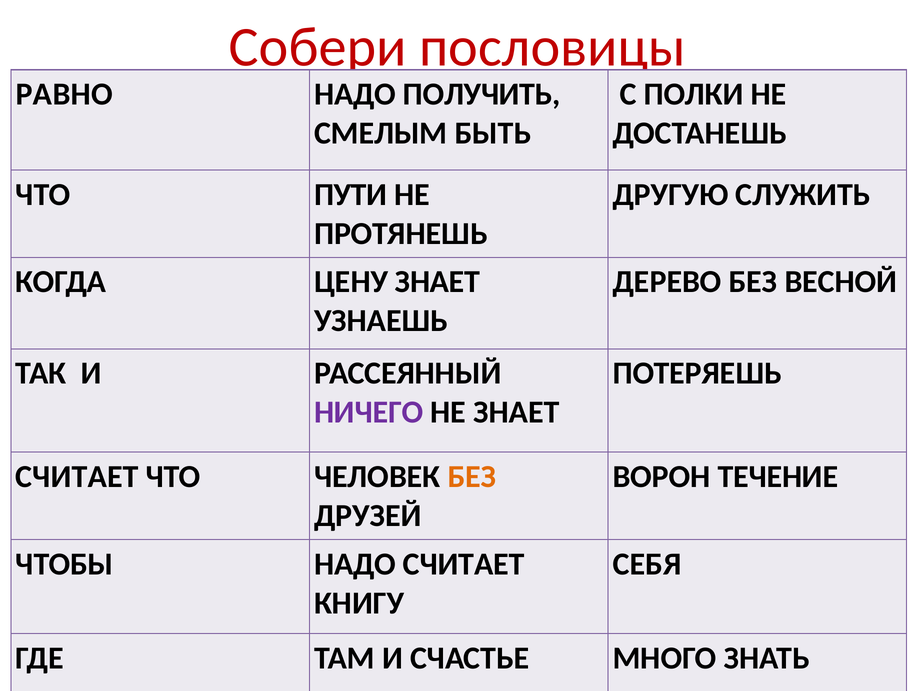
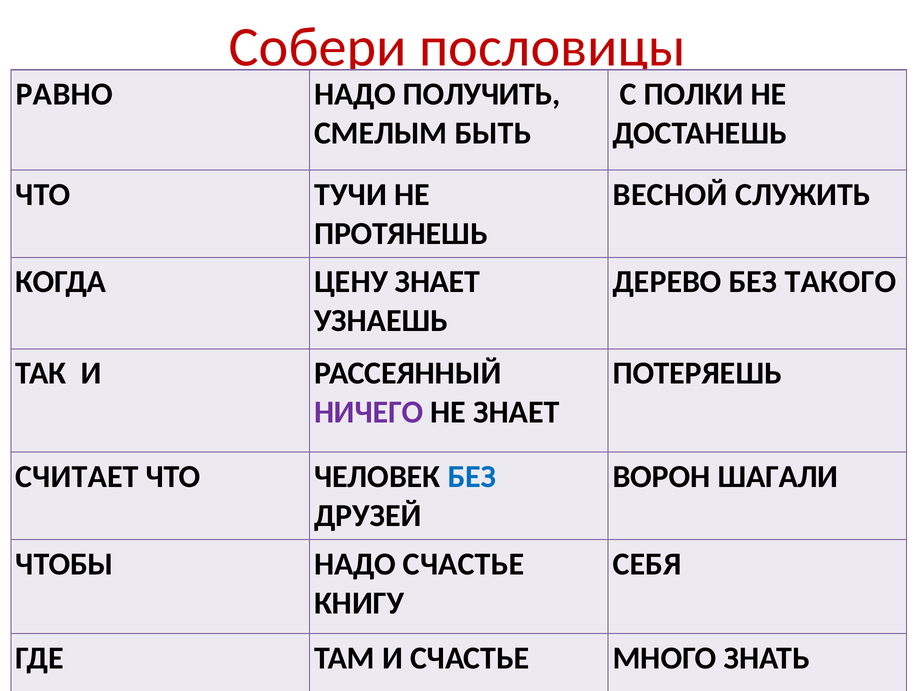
ПУТИ: ПУТИ -> ТУЧИ
ДРУГУЮ: ДРУГУЮ -> ВЕСНОЙ
ВЕСНОЙ: ВЕСНОЙ -> ТАКОГО
БЕЗ at (472, 476) colour: orange -> blue
ТЕЧЕНИЕ: ТЕЧЕНИЕ -> ШАГАЛИ
НАДО СЧИТАЕТ: СЧИТАЕТ -> СЧАСТЬЕ
